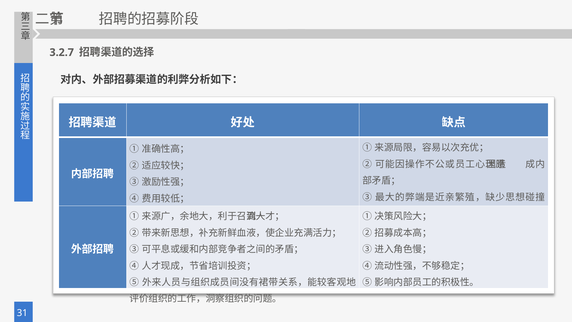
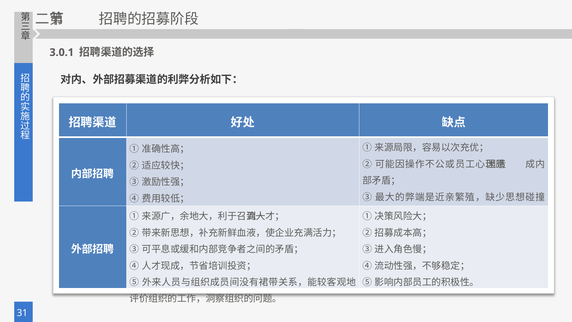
3.2.7: 3.2.7 -> 3.0.1
